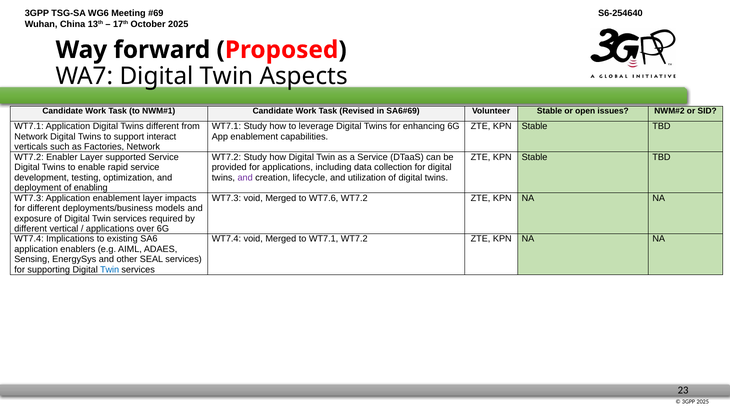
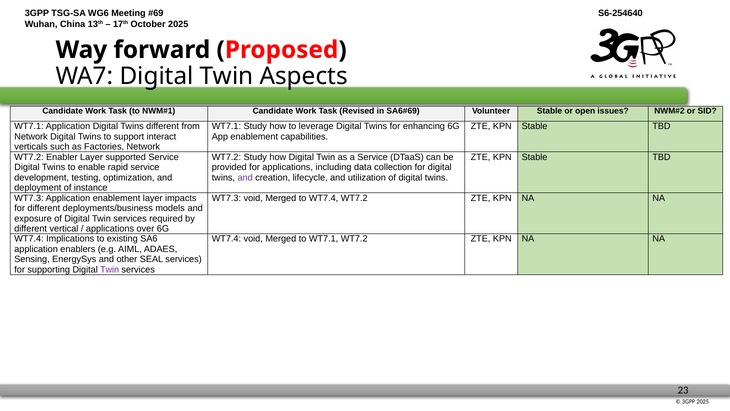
enabling: enabling -> instance
to WT7.6: WT7.6 -> WT7.4
Twin at (110, 269) colour: blue -> purple
